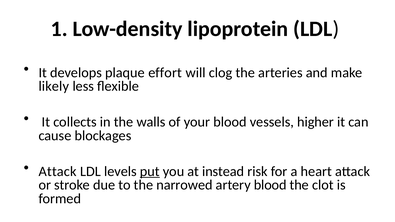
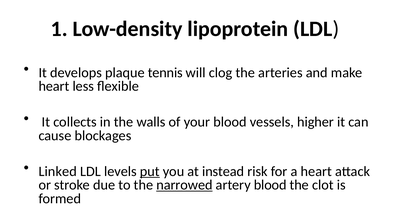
effort: effort -> tennis
likely at (54, 86): likely -> heart
Attack at (58, 171): Attack -> Linked
narrowed underline: none -> present
